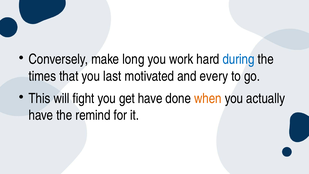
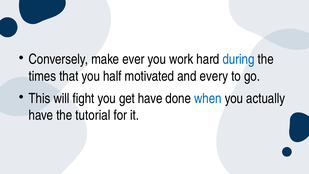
long: long -> ever
last: last -> half
when colour: orange -> blue
remind: remind -> tutorial
